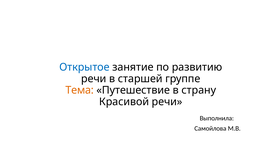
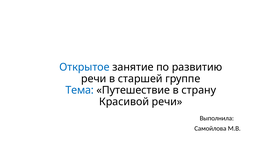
Тема colour: orange -> blue
